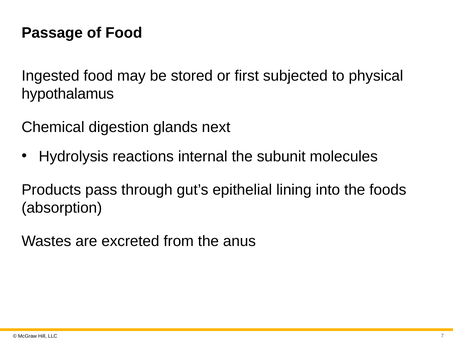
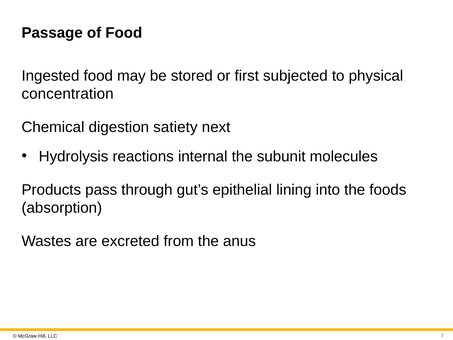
hypothalamus: hypothalamus -> concentration
glands: glands -> satiety
